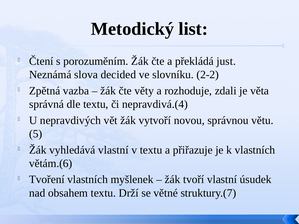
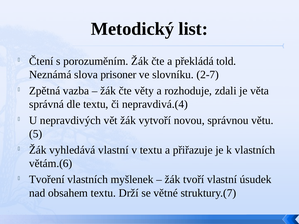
just: just -> told
decided: decided -> prisoner
2-2: 2-2 -> 2-7
